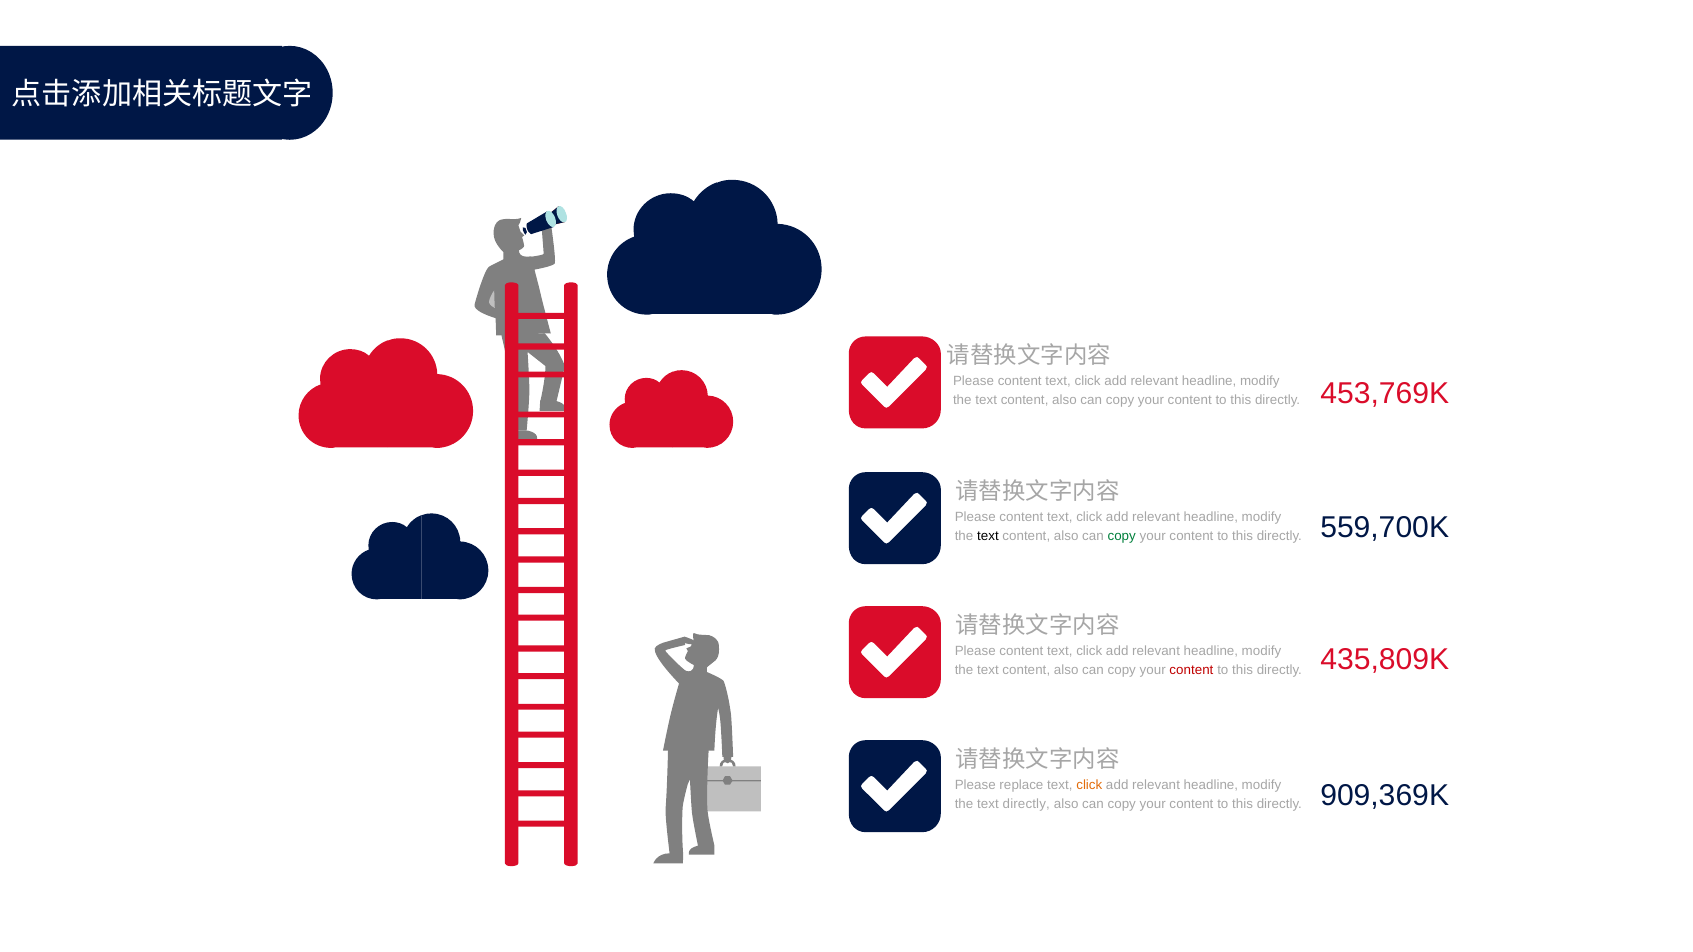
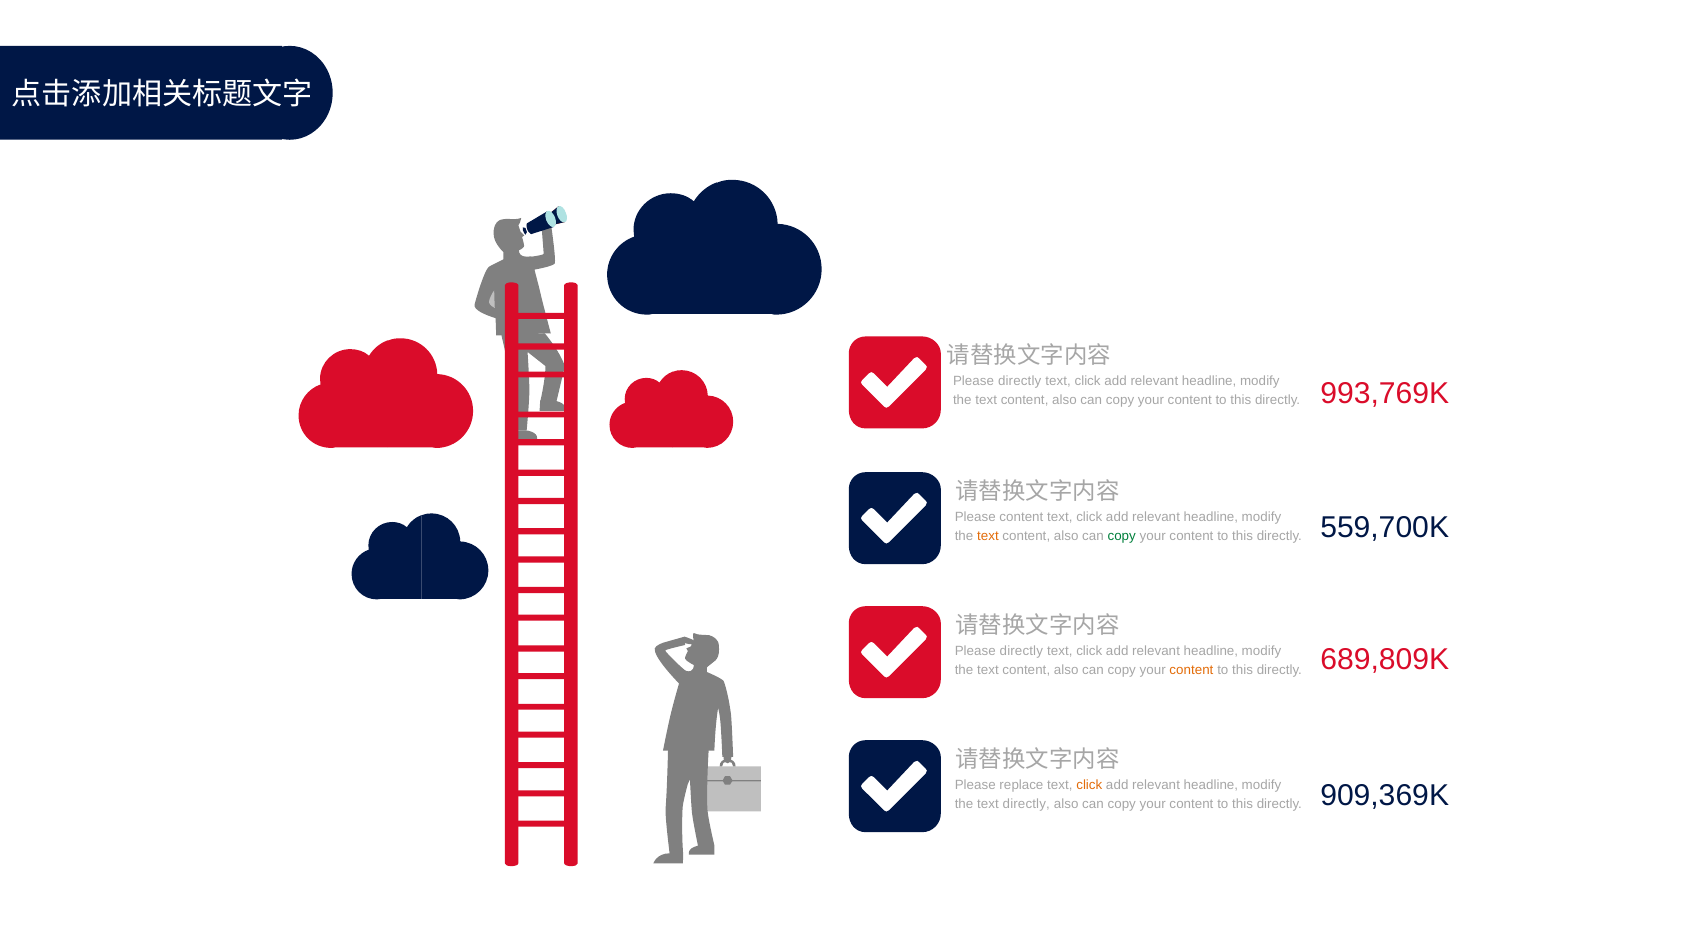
content at (1020, 381): content -> directly
453,769K: 453,769K -> 993,769K
text at (988, 536) colour: black -> orange
content at (1021, 651): content -> directly
435,809K: 435,809K -> 689,809K
content at (1191, 670) colour: red -> orange
